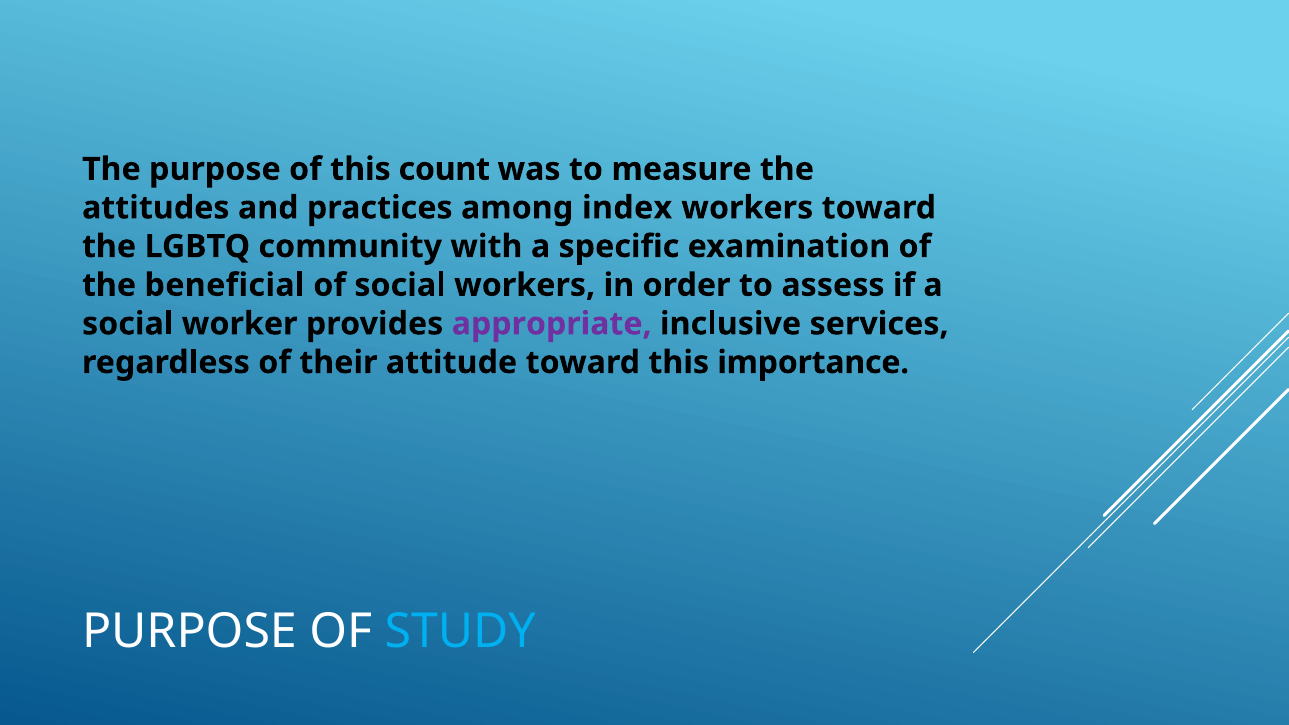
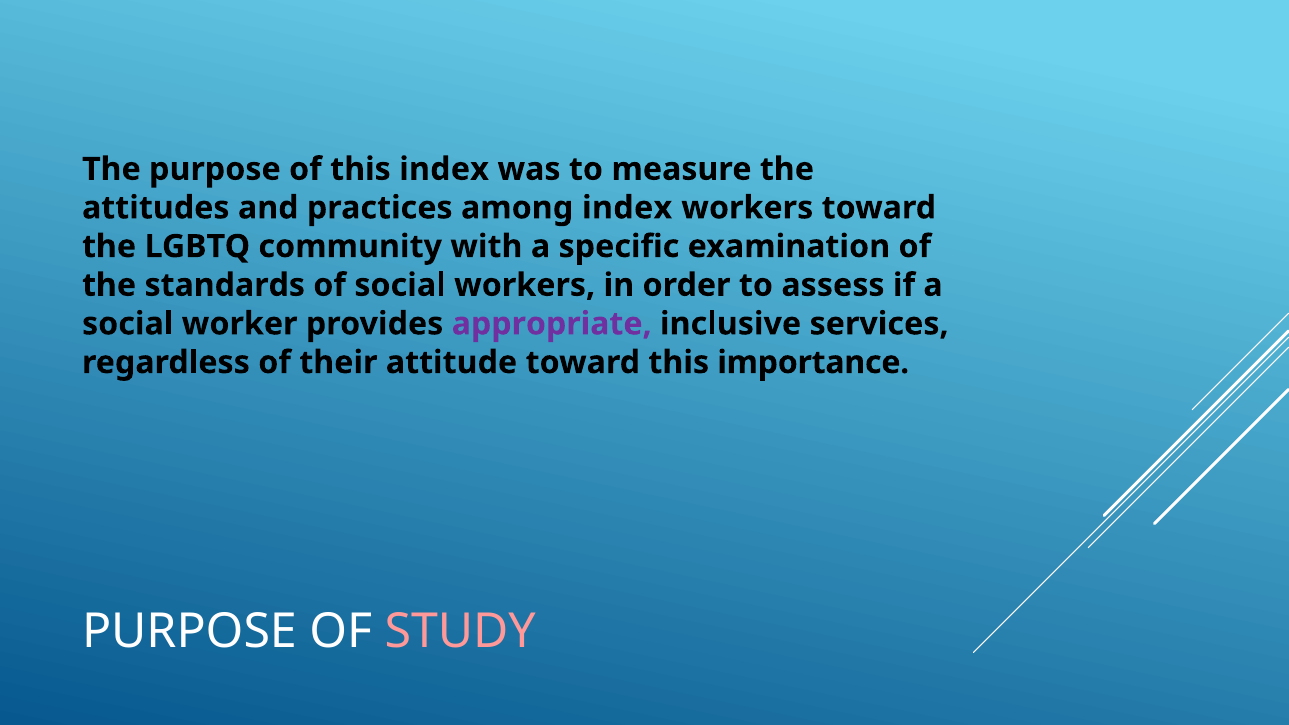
this count: count -> index
beneficial: beneficial -> standards
STUDY colour: light blue -> pink
